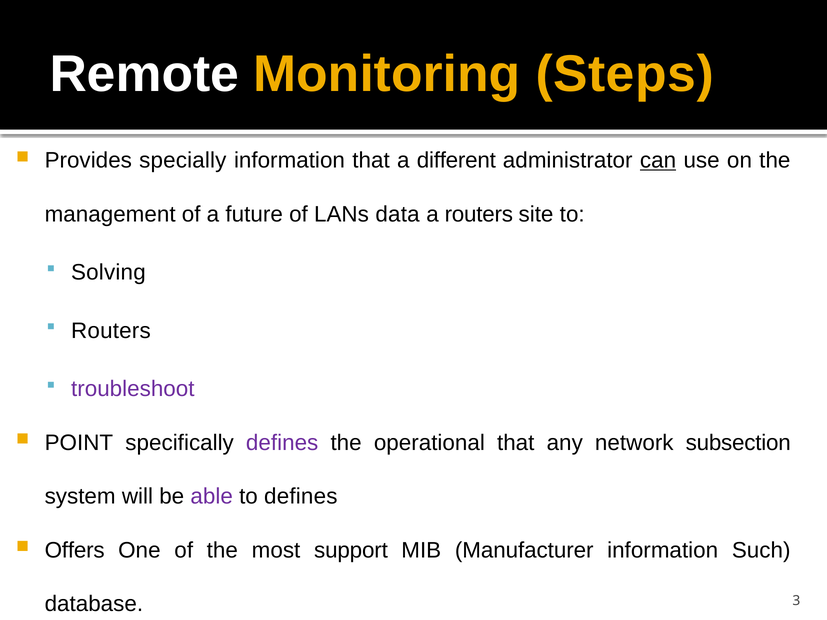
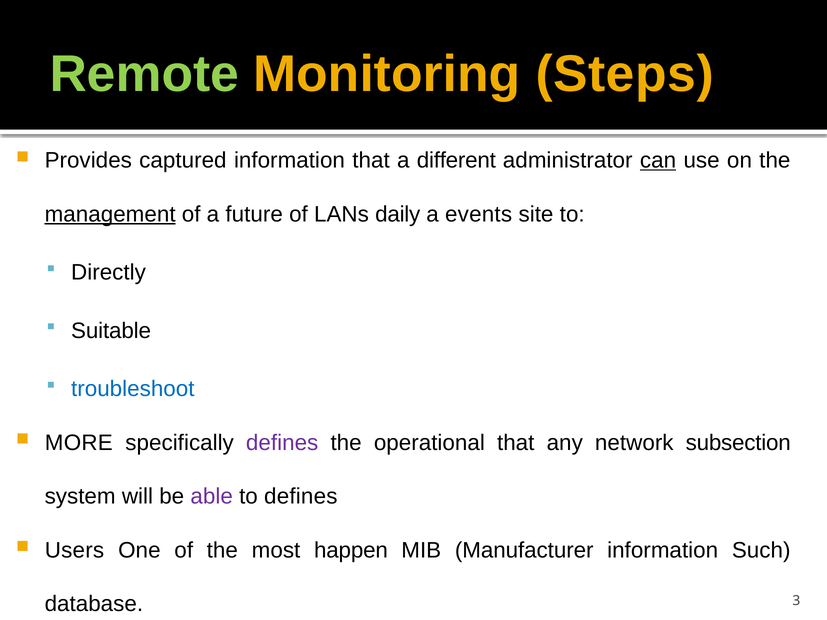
Remote colour: white -> light green
specially: specially -> captured
management underline: none -> present
data: data -> daily
a routers: routers -> events
Solving: Solving -> Directly
Routers at (111, 331): Routers -> Suitable
troubleshoot colour: purple -> blue
POINT: POINT -> MORE
Offers: Offers -> Users
support: support -> happen
